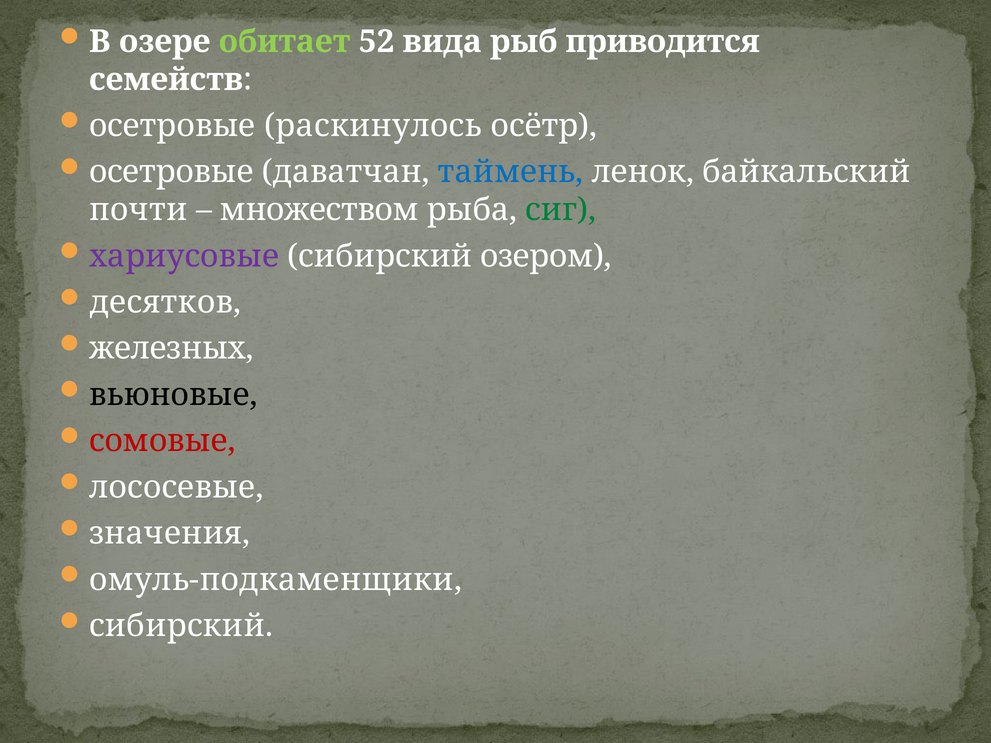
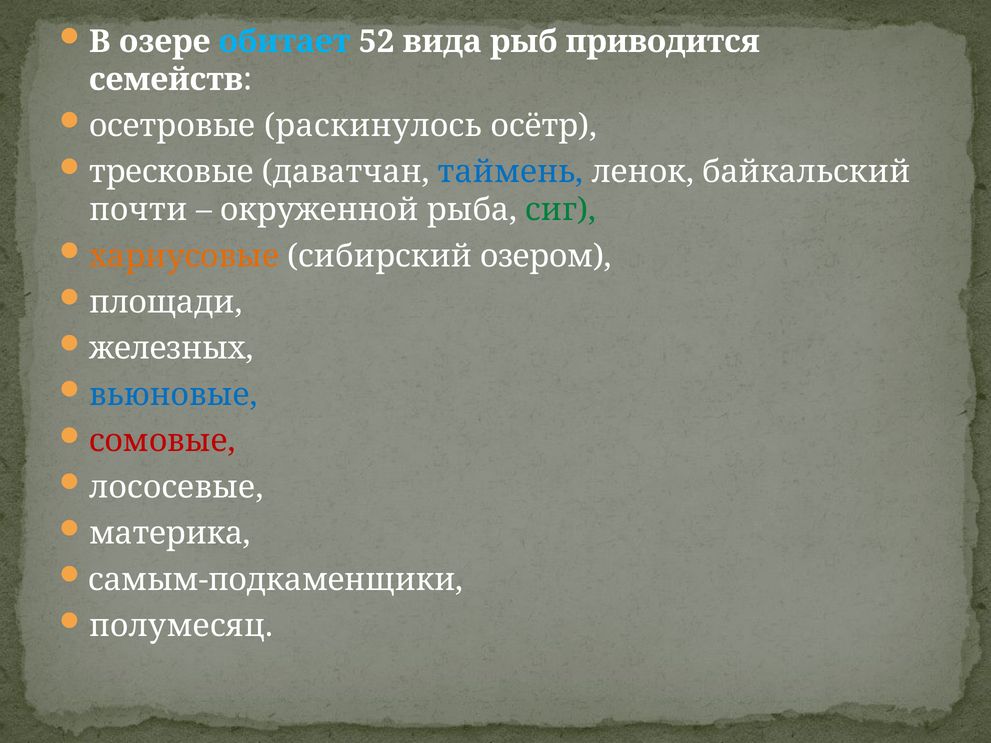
обитает colour: light green -> light blue
осетровые at (171, 172): осетровые -> тресковые
множеством: множеством -> окруженной
хариусовые colour: purple -> orange
десятков: десятков -> площади
вьюновые colour: black -> blue
значения: значения -> материка
омуль-подкаменщики: омуль-подкаменщики -> самым-подкаменщики
сибирский at (181, 626): сибирский -> полумесяц
